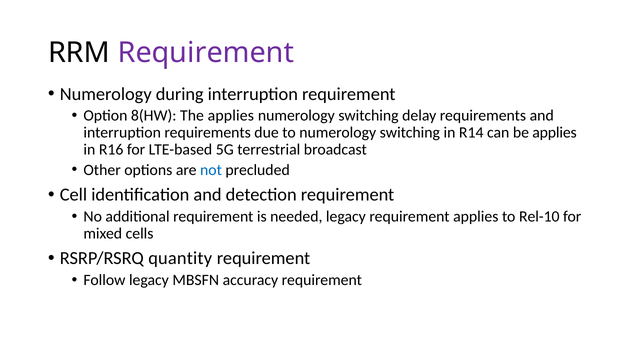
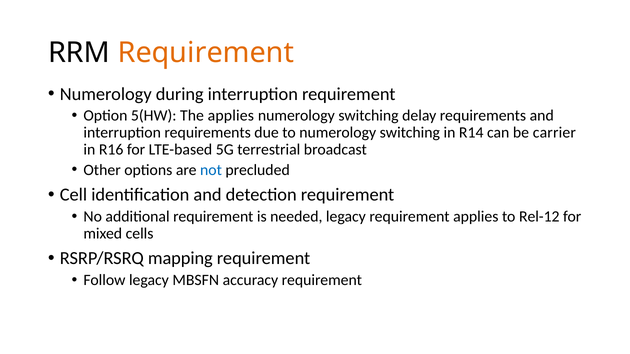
Requirement at (206, 53) colour: purple -> orange
8(HW: 8(HW -> 5(HW
be applies: applies -> carrier
Rel-10: Rel-10 -> Rel-12
quantity: quantity -> mapping
